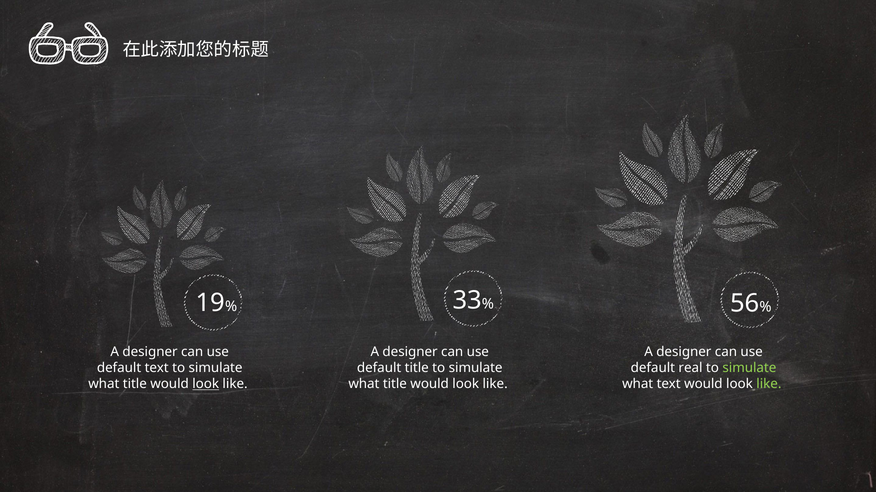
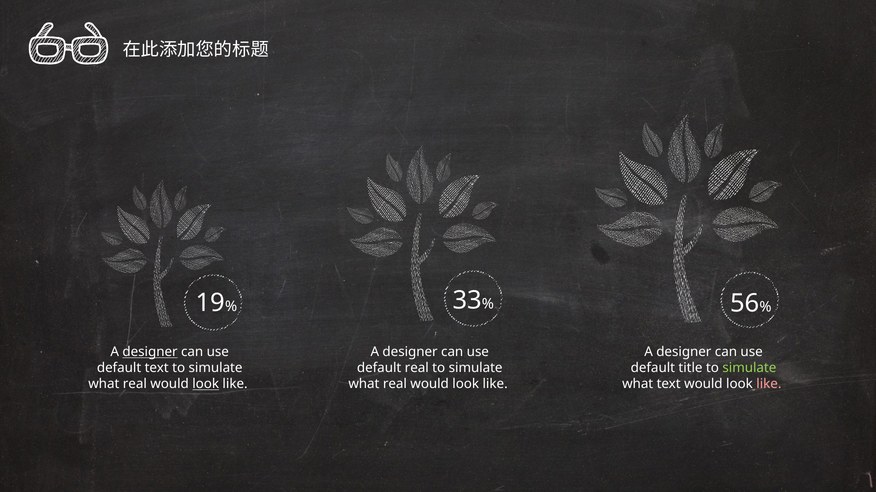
designer at (150, 353) underline: none -> present
default title: title -> real
real: real -> title
title at (135, 385): title -> real
title at (395, 385): title -> real
like at (769, 385) colour: light green -> pink
